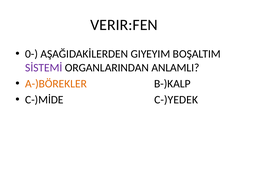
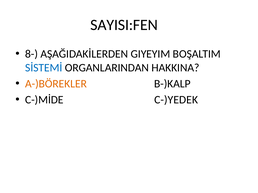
VERIR:FEN: VERIR:FEN -> SAYISI:FEN
0-: 0- -> 8-
SİSTEMİ colour: purple -> blue
ANLAMLI: ANLAMLI -> HAKKINA
